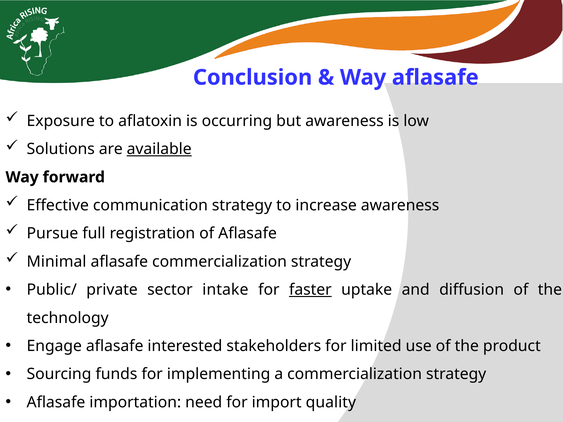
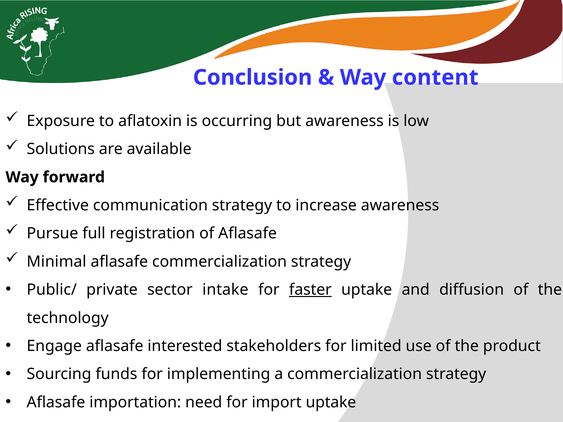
Way aflasafe: aflasafe -> content
available underline: present -> none
import quality: quality -> uptake
